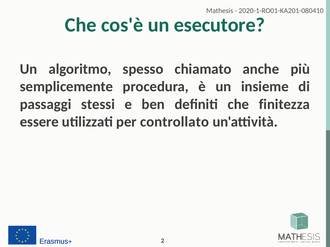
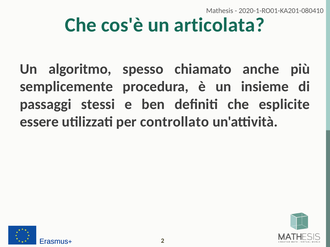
esecutore: esecutore -> articolata
finitezza: finitezza -> esplicite
